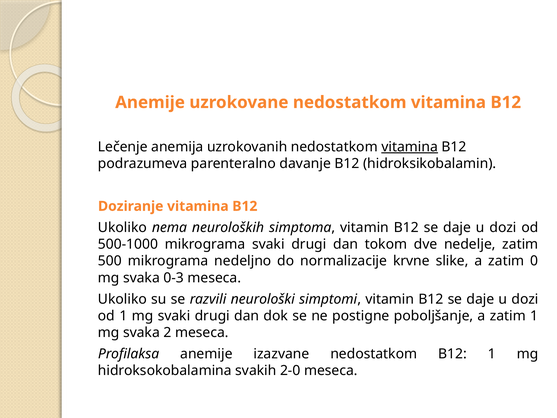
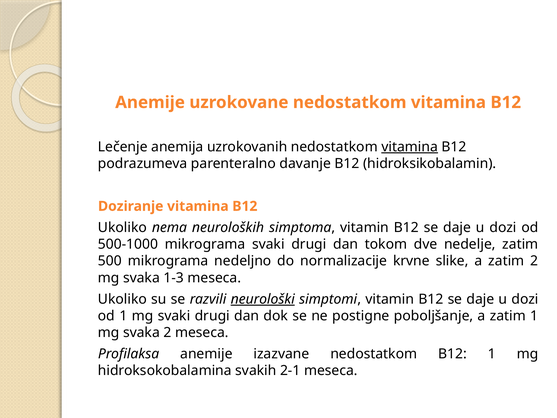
zatim 0: 0 -> 2
0-3: 0-3 -> 1-3
neurološki underline: none -> present
2-0: 2-0 -> 2-1
